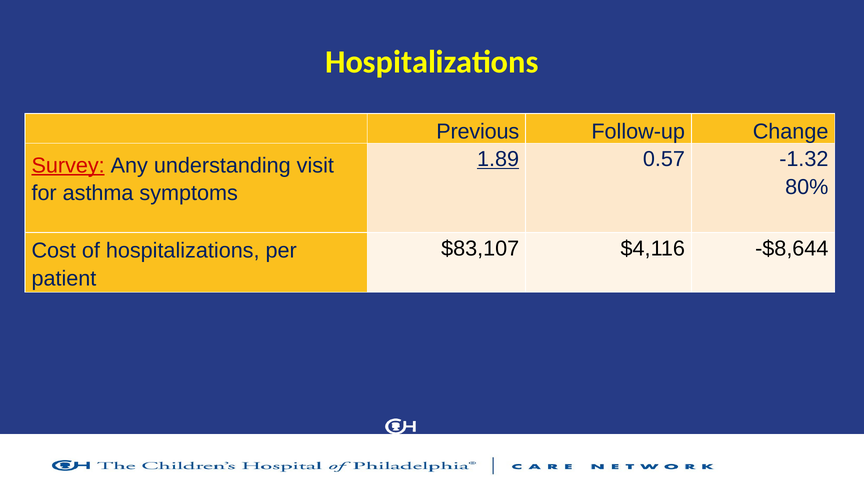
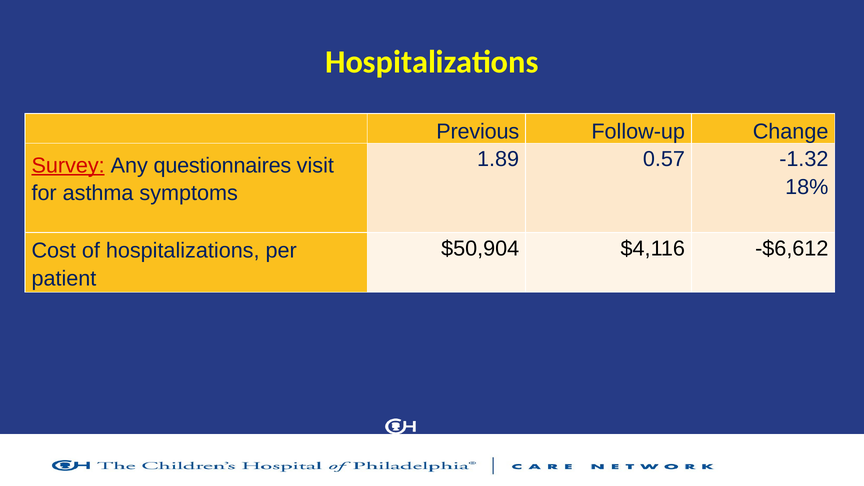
1.89 underline: present -> none
understanding: understanding -> questionnaires
80%: 80% -> 18%
$83,107: $83,107 -> $50,904
-$8,644: -$8,644 -> -$6,612
